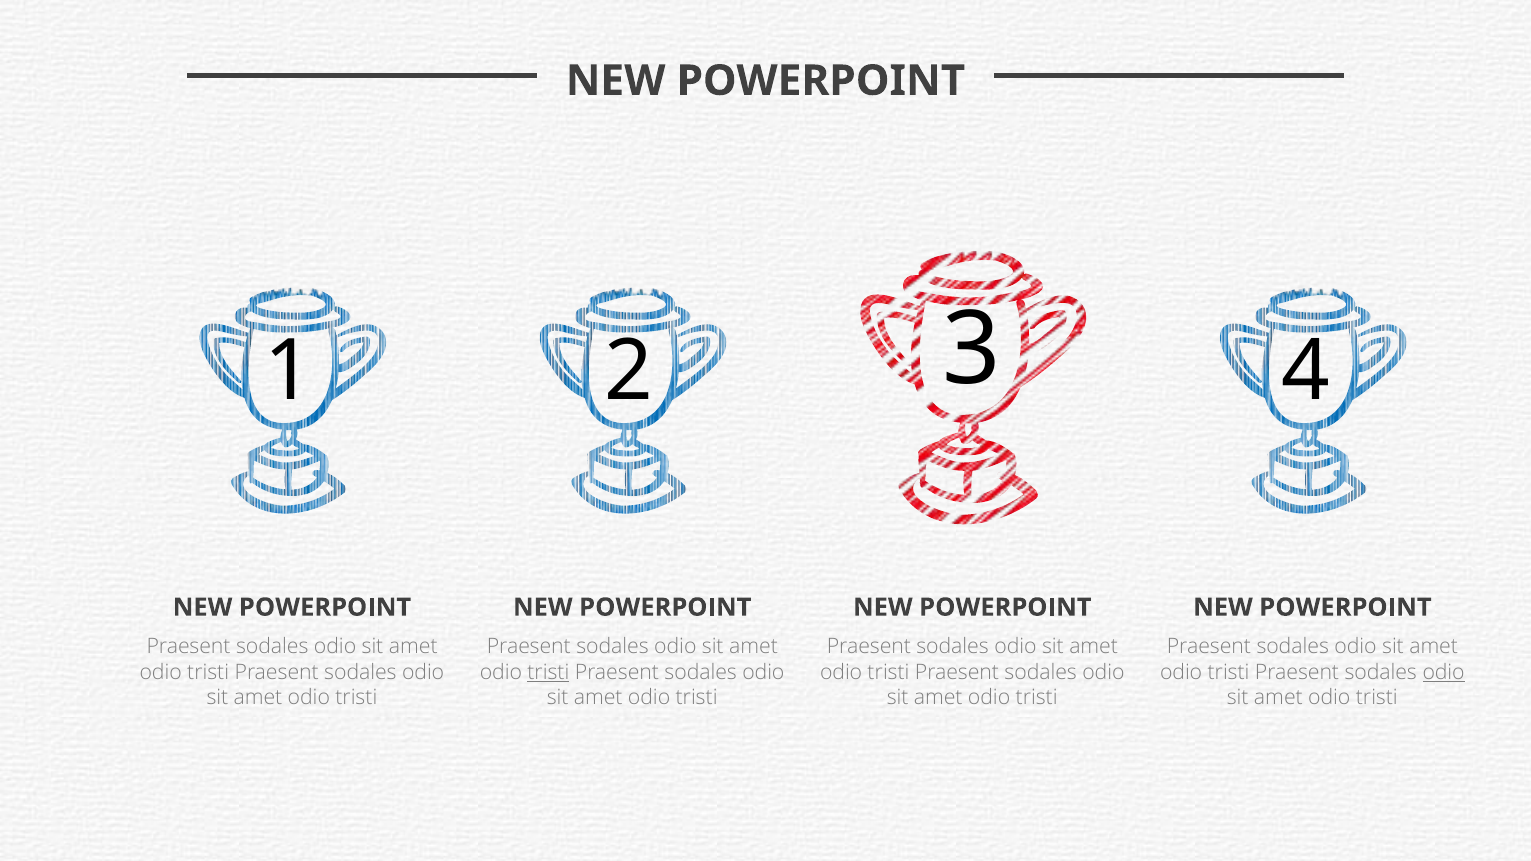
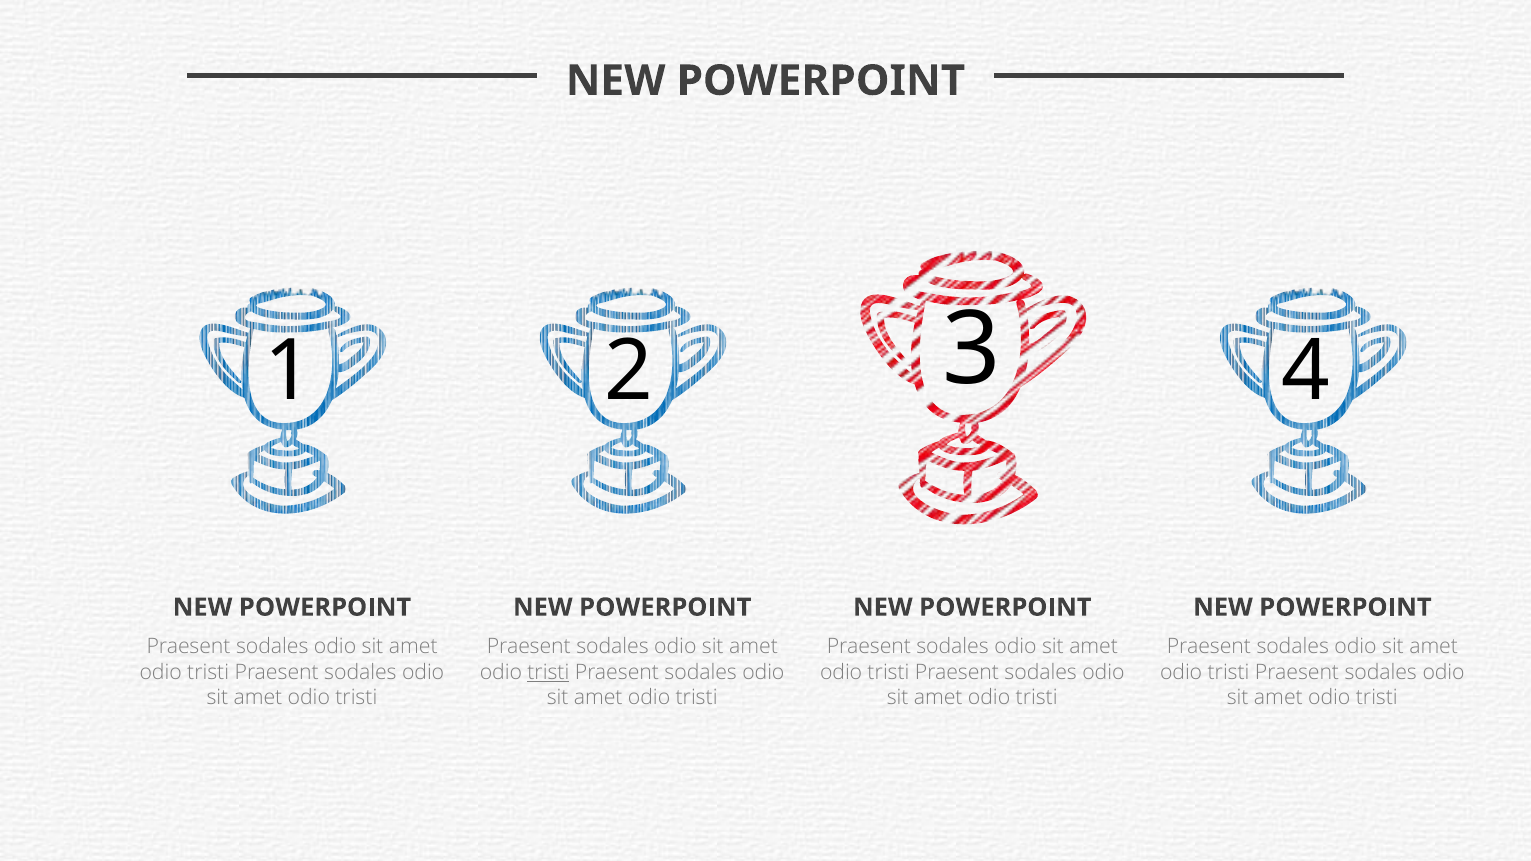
odio at (1444, 672) underline: present -> none
